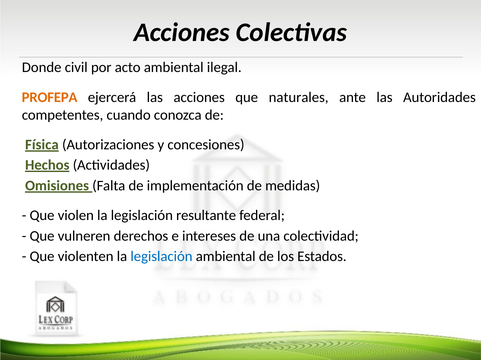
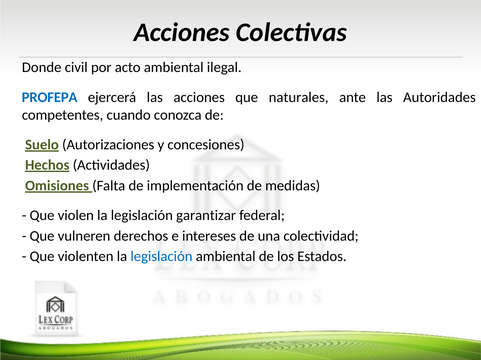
PROFEPA colour: orange -> blue
Física: Física -> Suelo
resultante: resultante -> garantizar
